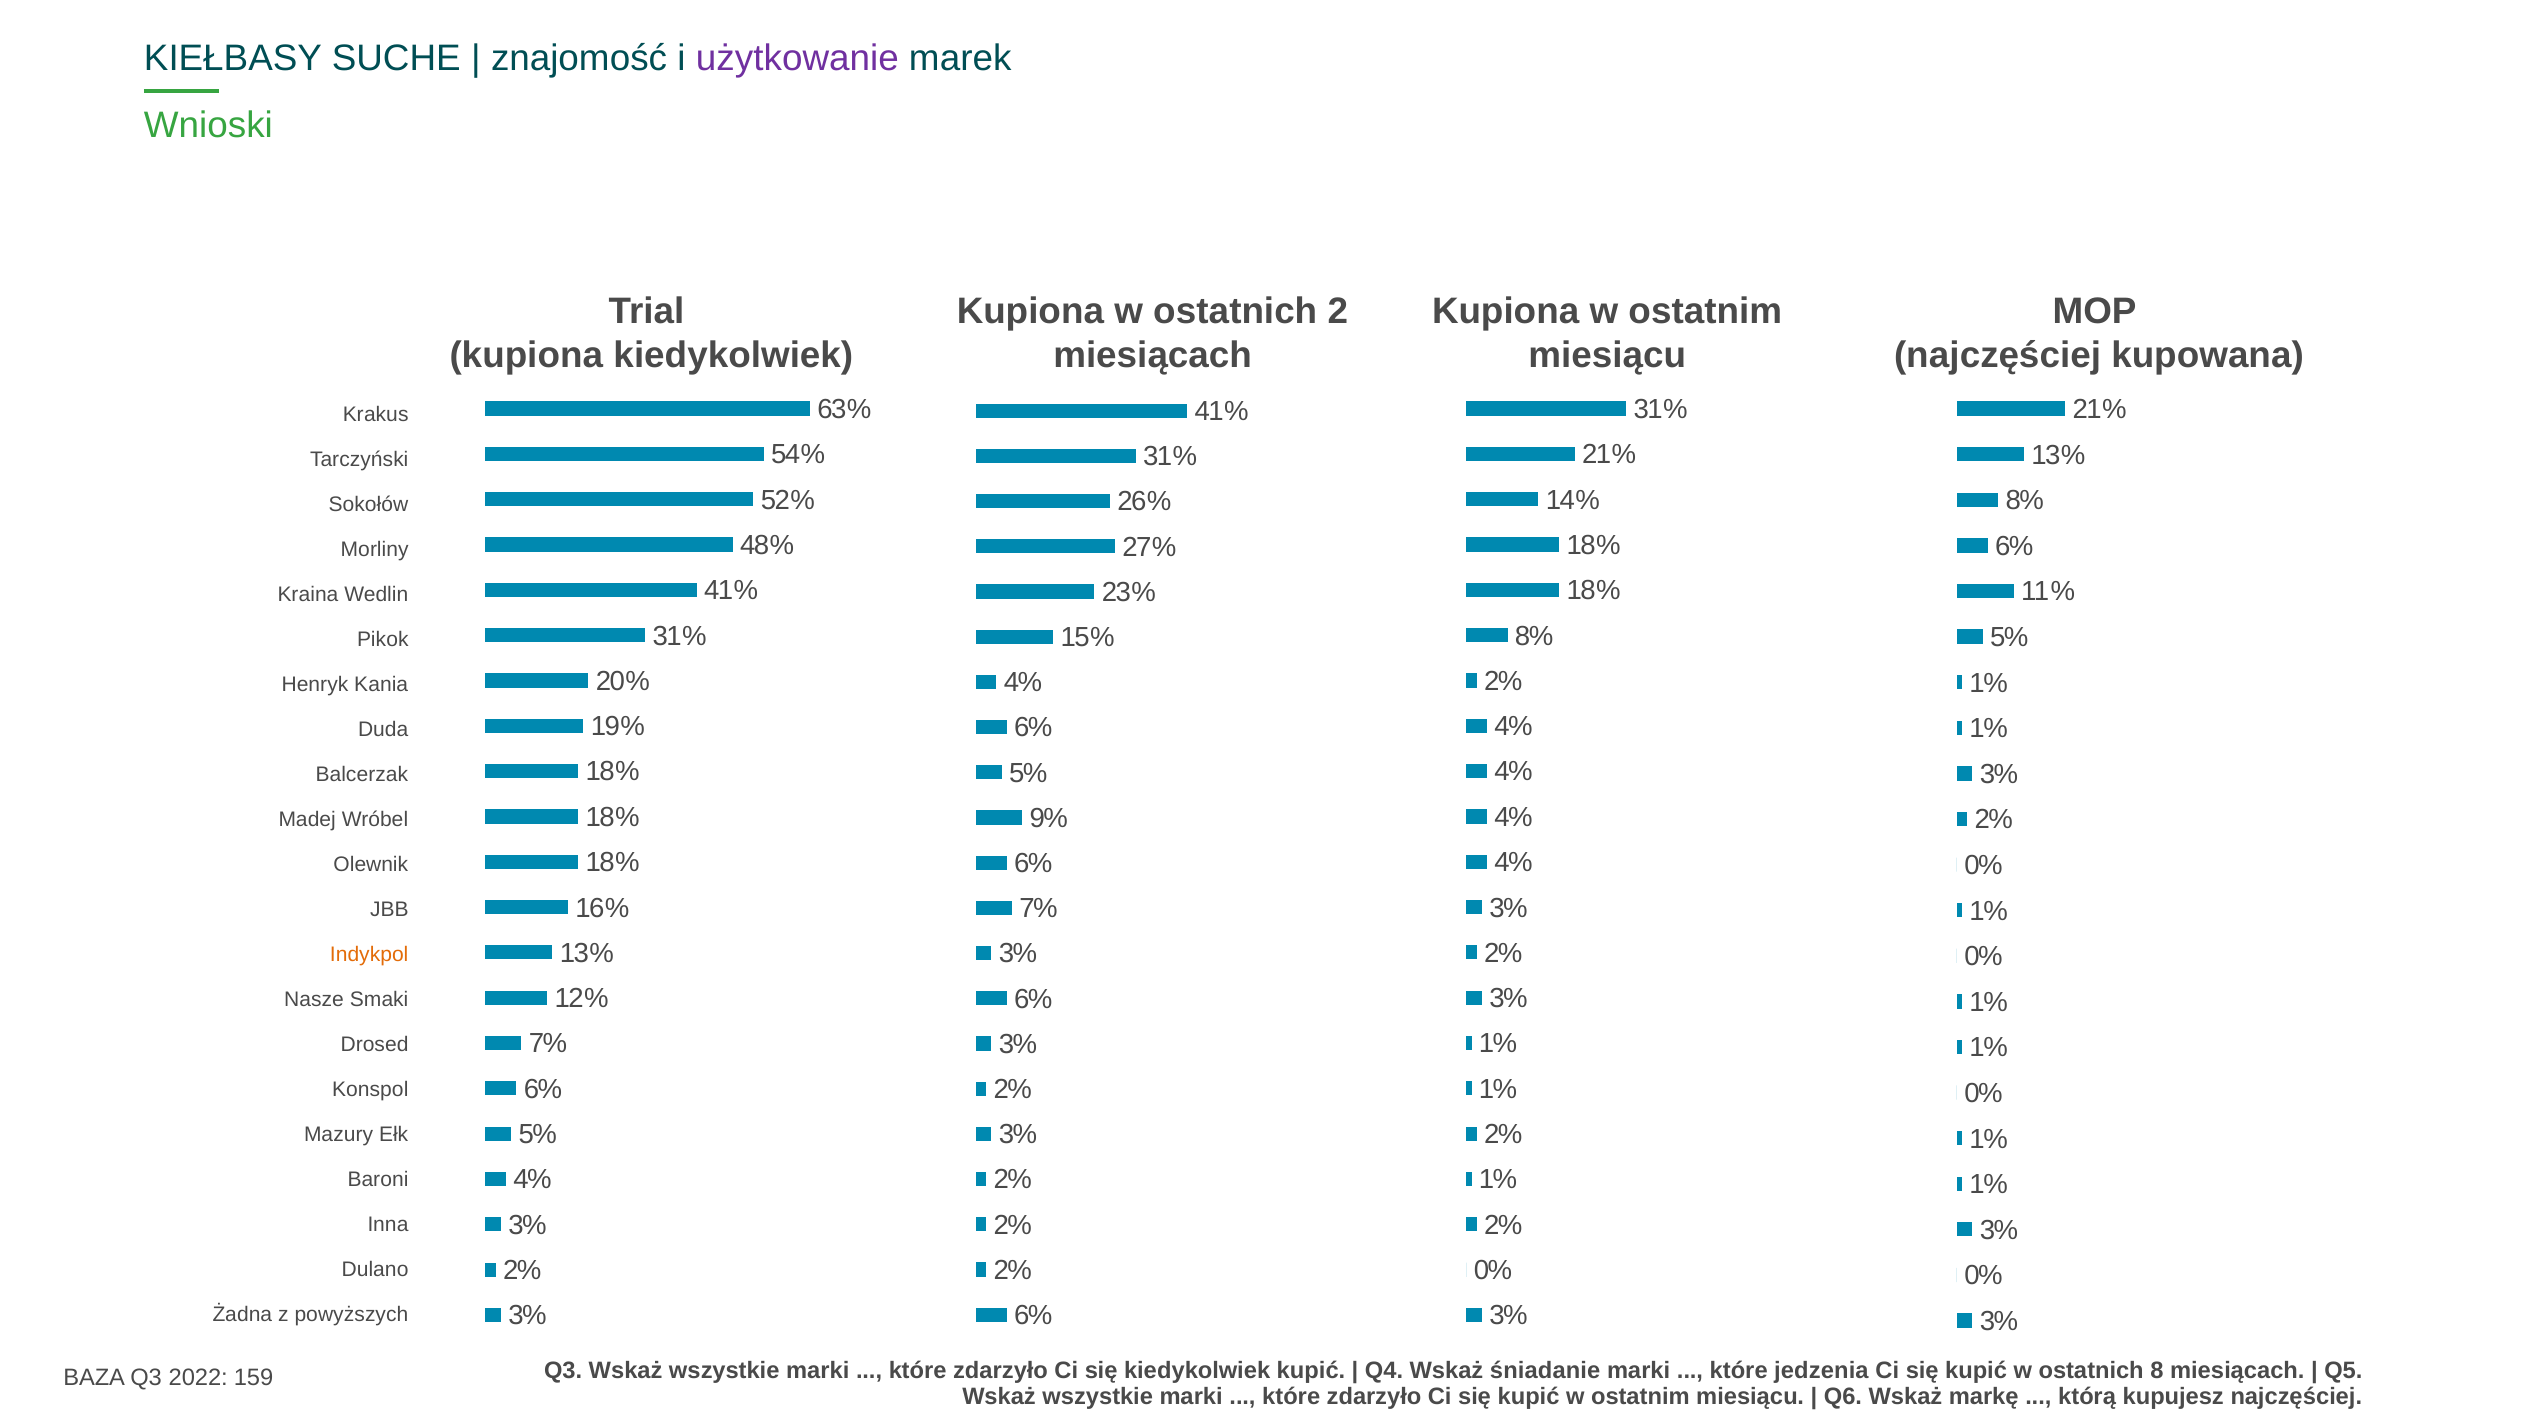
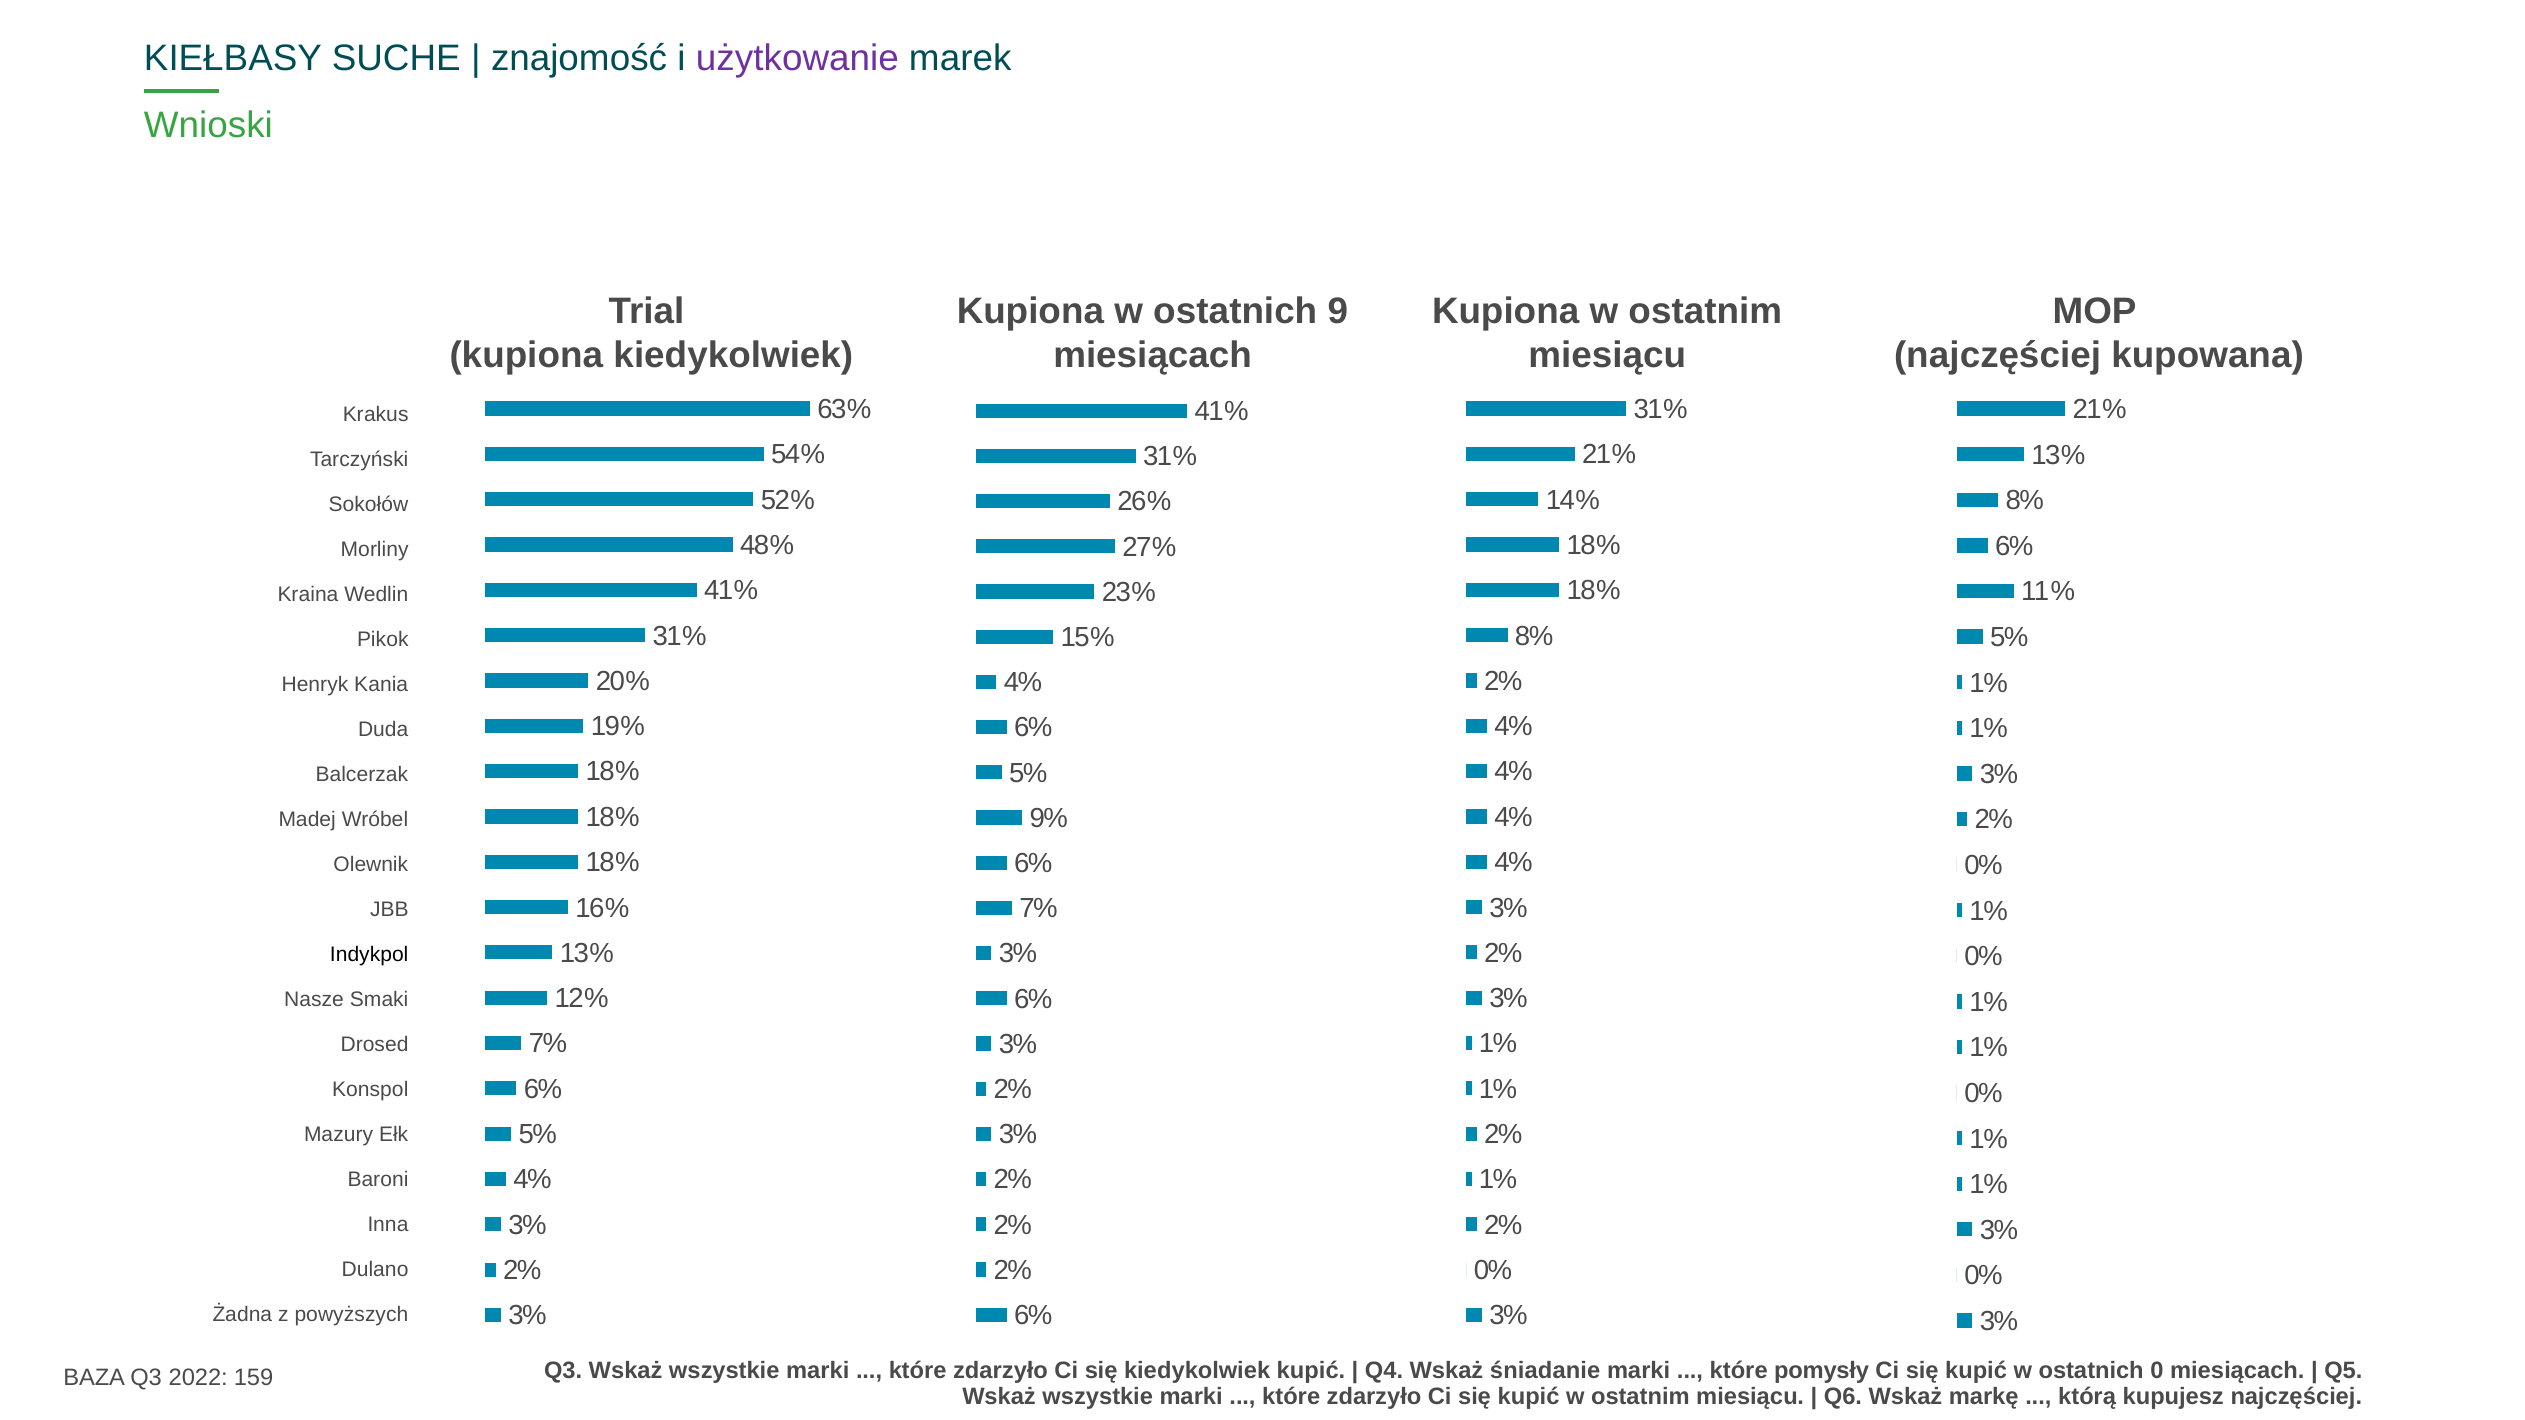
2: 2 -> 9
Indykpol colour: orange -> black
jedzenia: jedzenia -> pomysły
8: 8 -> 0
